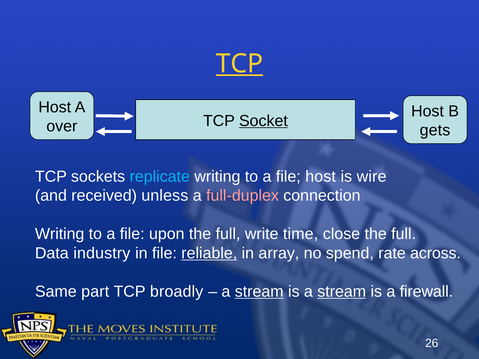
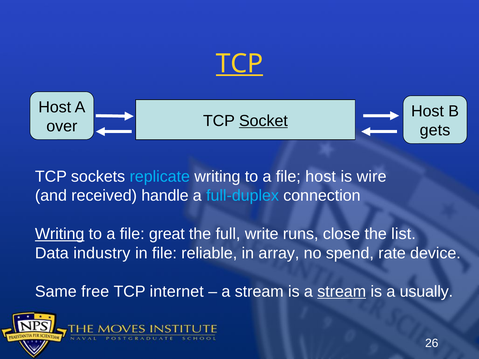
unless: unless -> handle
full-duplex colour: pink -> light blue
Writing at (60, 234) underline: none -> present
upon: upon -> great
time: time -> runs
close the full: full -> list
reliable underline: present -> none
across: across -> device
part: part -> free
broadly: broadly -> internet
stream at (259, 292) underline: present -> none
firewall: firewall -> usually
